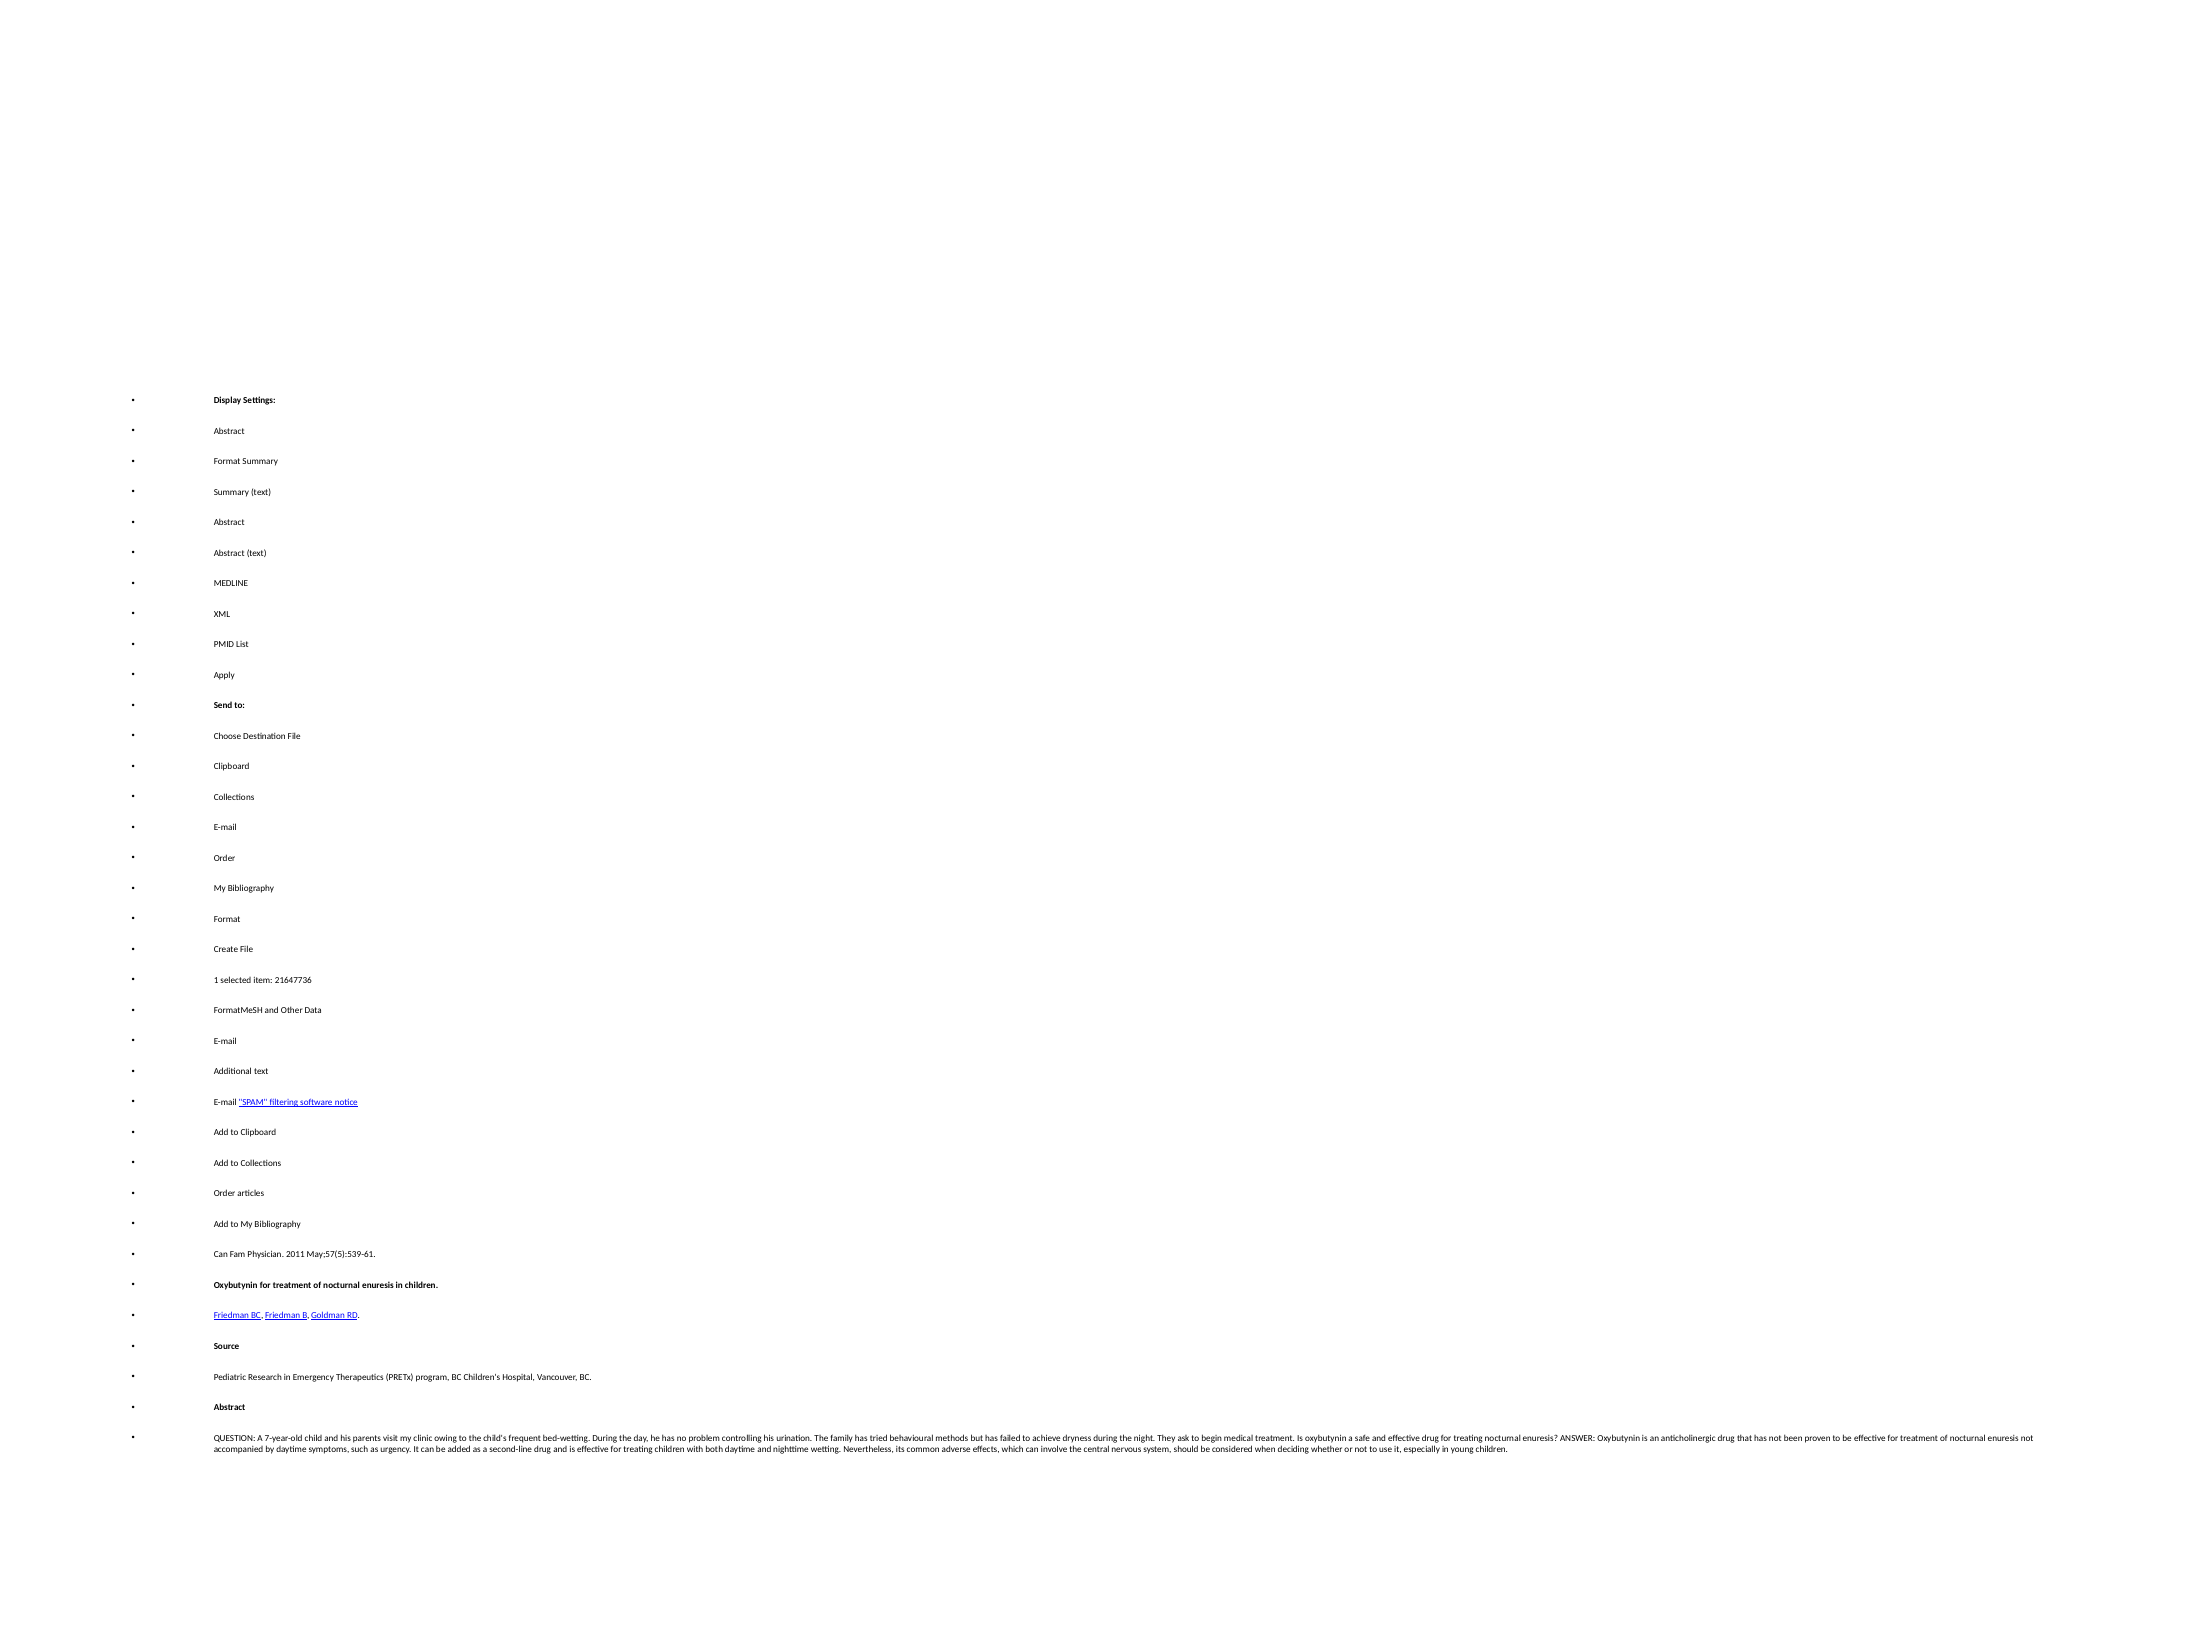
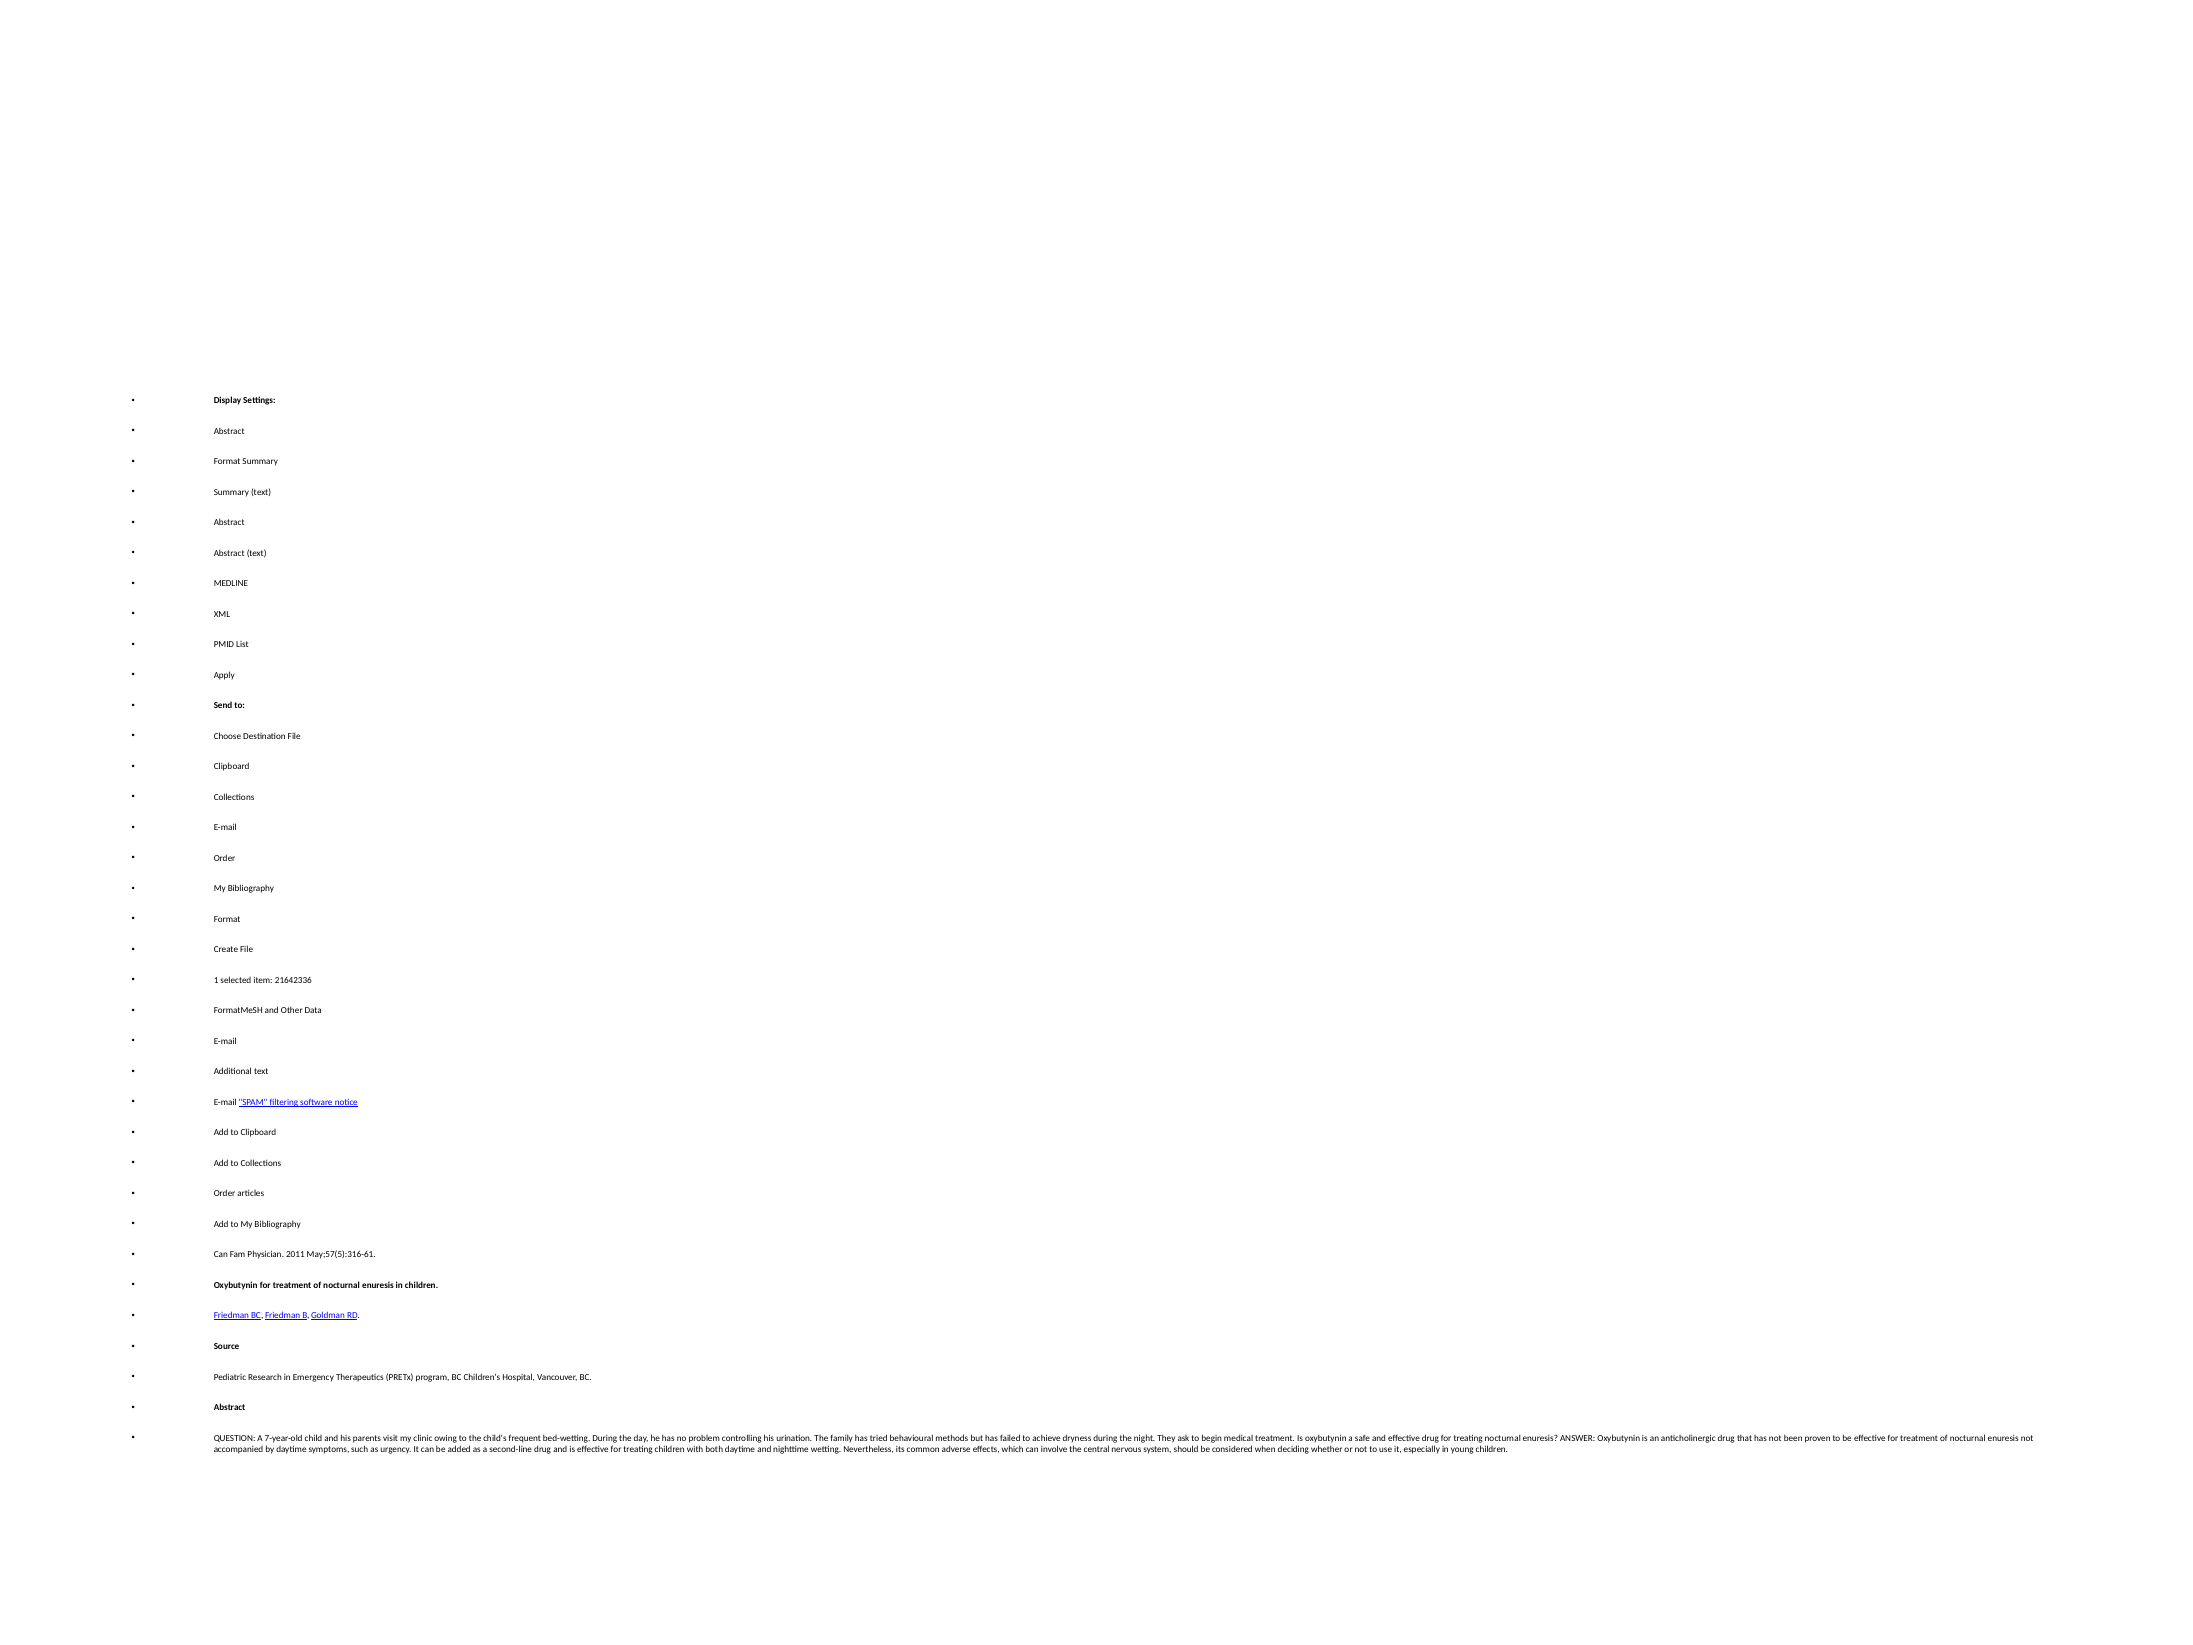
21647736: 21647736 -> 21642336
May;57(5):539-61: May;57(5):539-61 -> May;57(5):316-61
